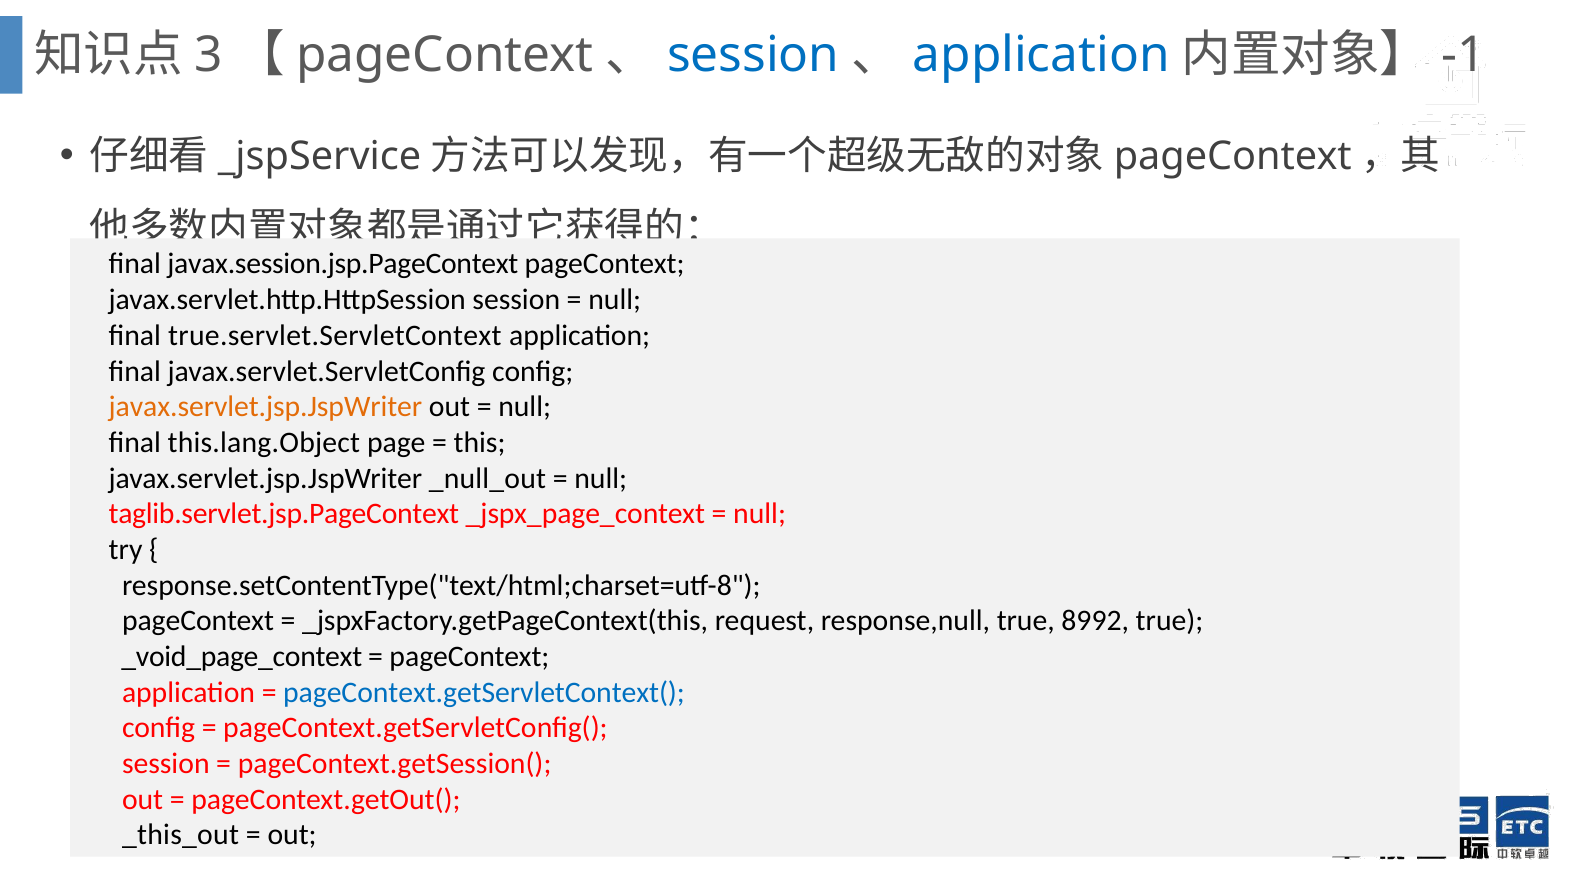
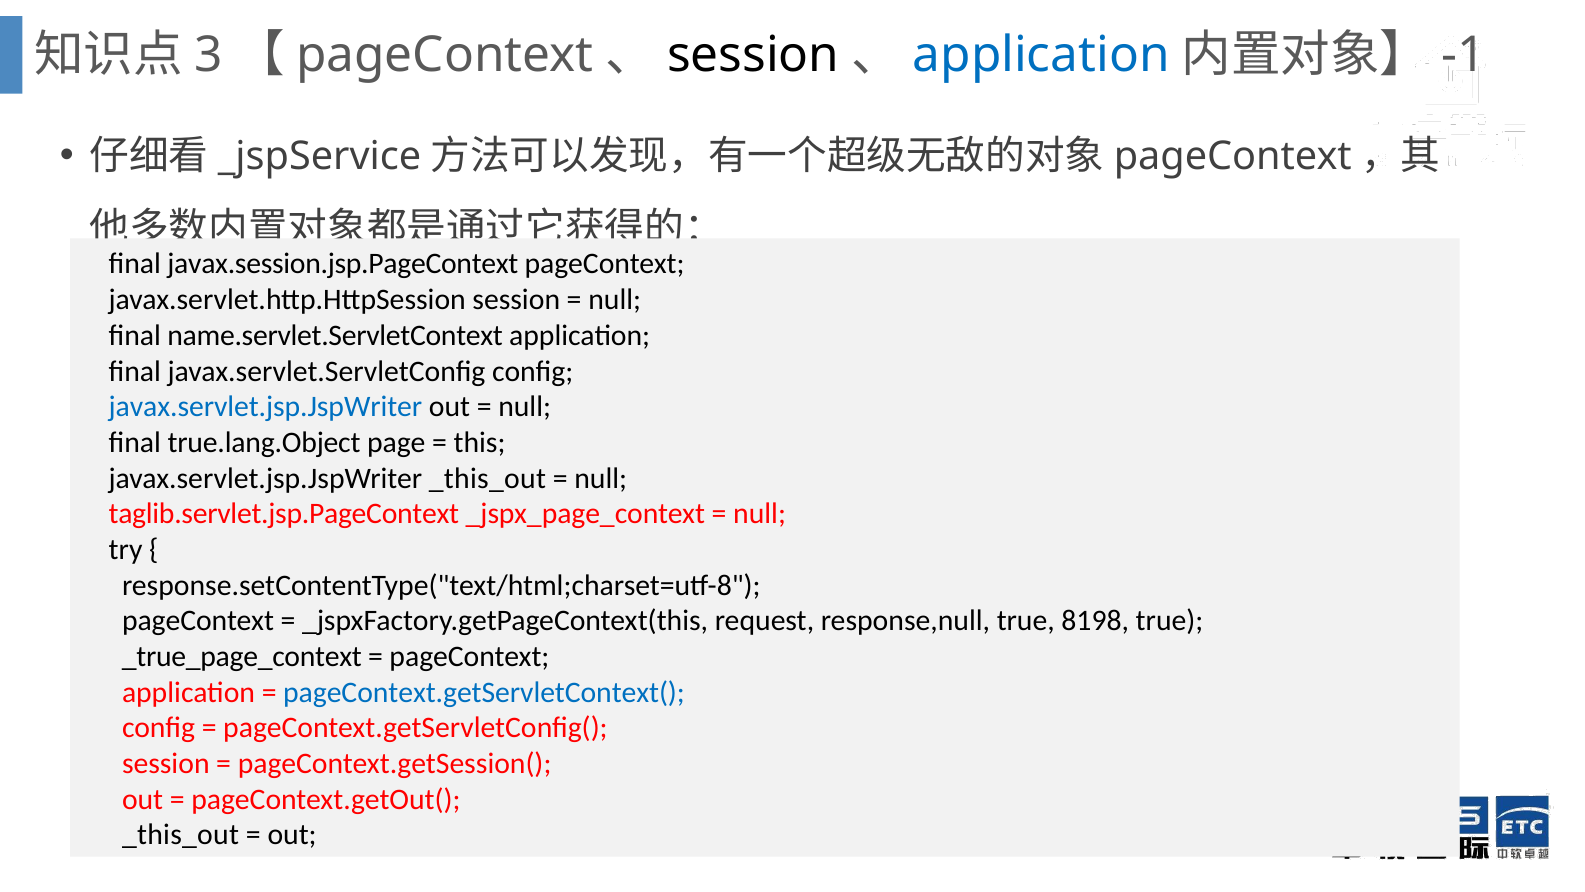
session at (753, 55) colour: blue -> black
true.servlet.ServletContext: true.servlet.ServletContext -> name.servlet.ServletContext
javax.servlet.jsp.JspWriter at (265, 407) colour: orange -> blue
this.lang.Object: this.lang.Object -> true.lang.Object
javax.servlet.jsp.JspWriter _null_out: _null_out -> _this_out
8992: 8992 -> 8198
_void_page_context: _void_page_context -> _true_page_context
